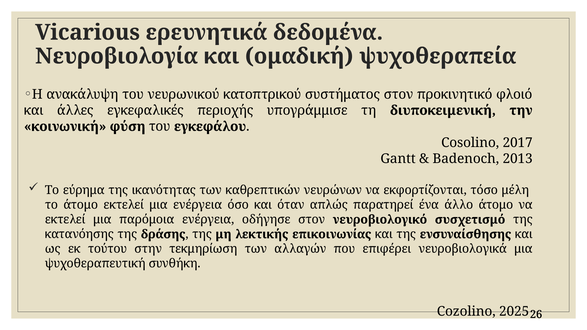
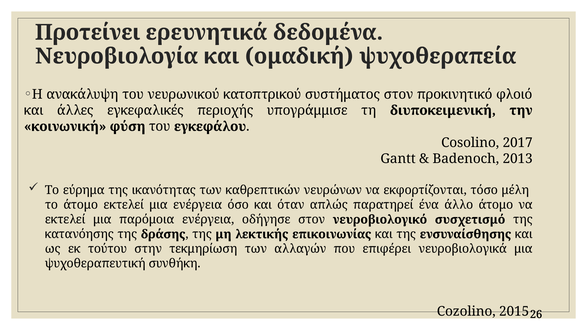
Vicarious: Vicarious -> Προτείνει
2025: 2025 -> 2015
